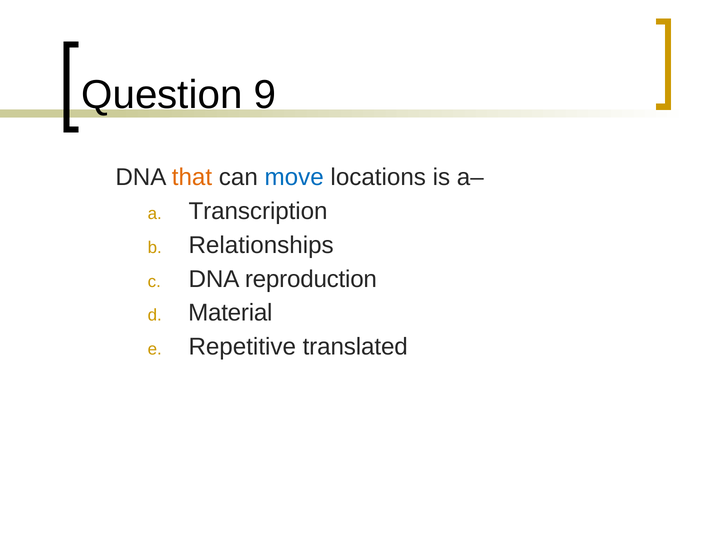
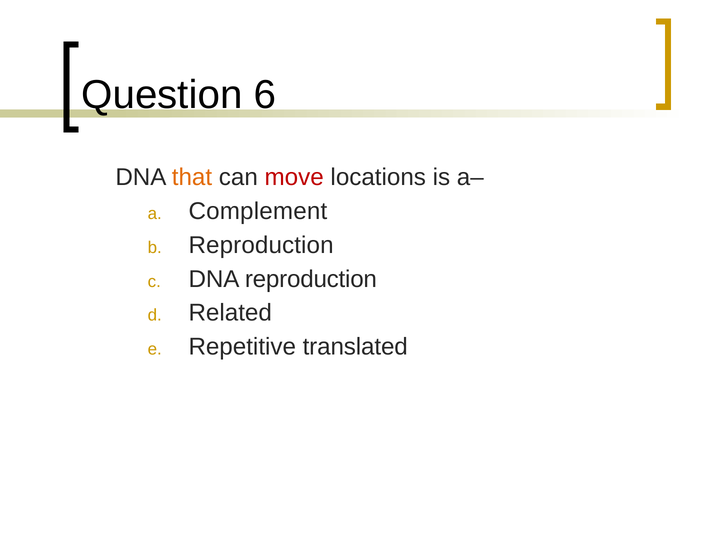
9: 9 -> 6
move colour: blue -> red
Transcription: Transcription -> Complement
Relationships at (261, 245): Relationships -> Reproduction
Material: Material -> Related
